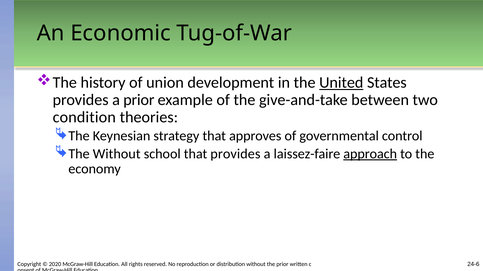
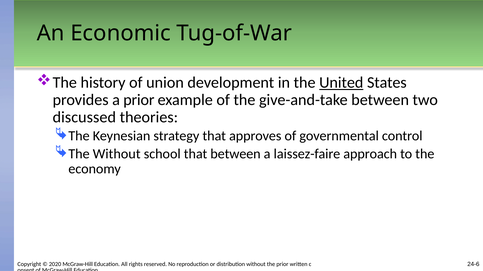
condition: condition -> discussed
that provides: provides -> between
approach underline: present -> none
